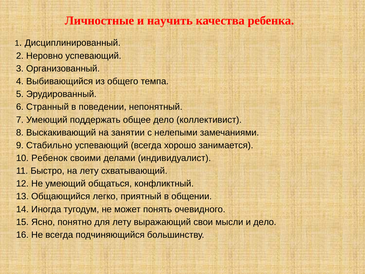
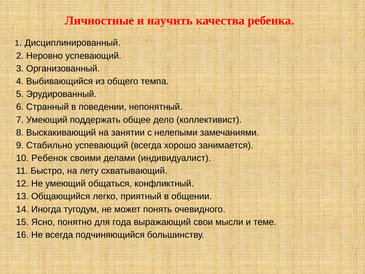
для лету: лету -> года
и дело: дело -> теме
